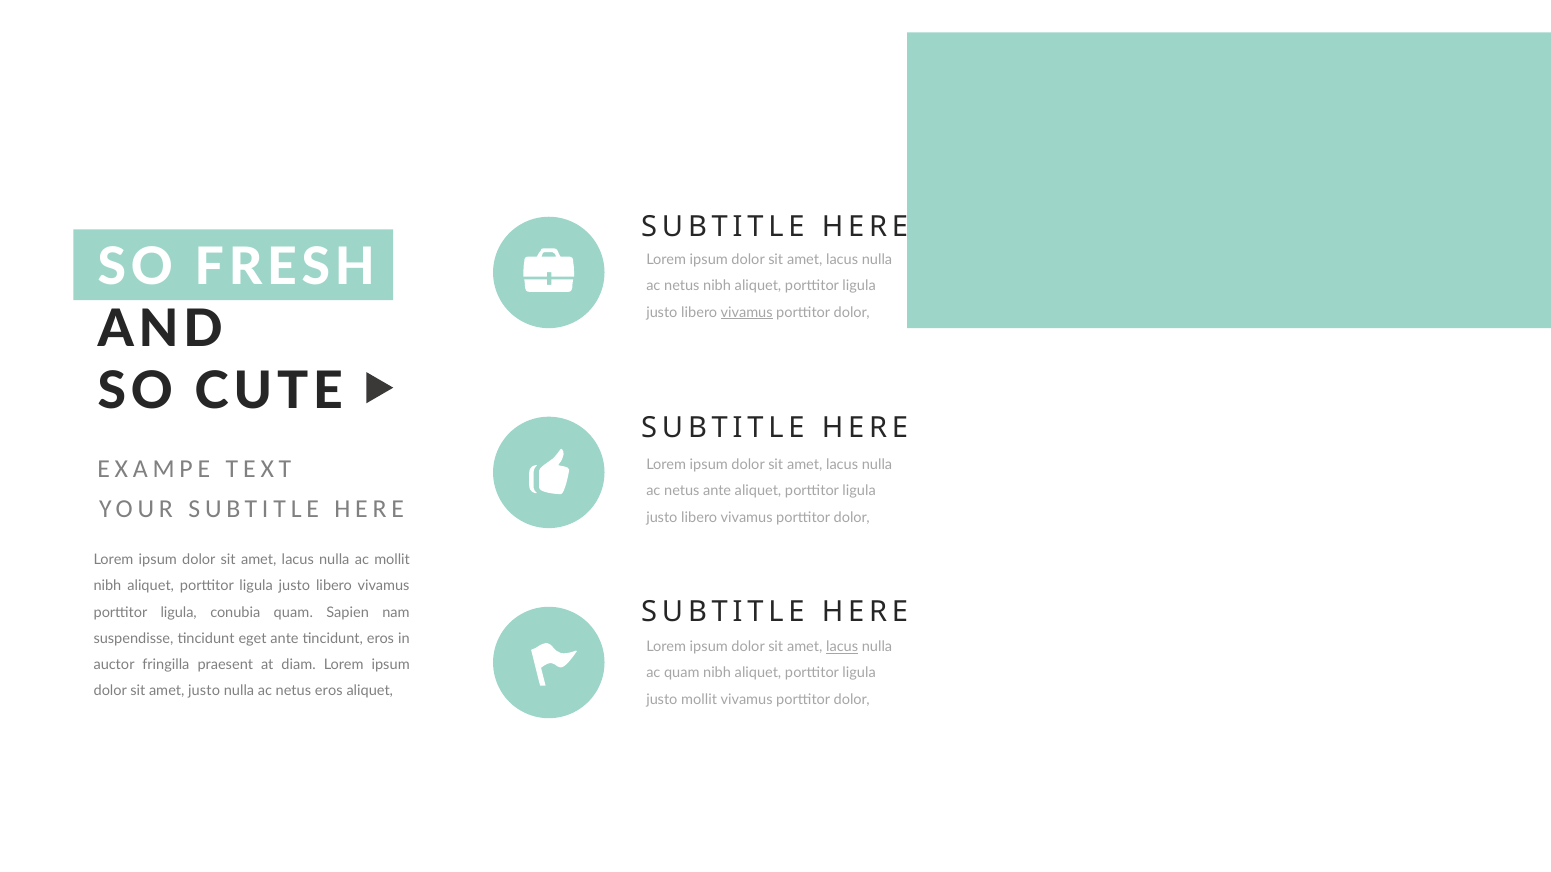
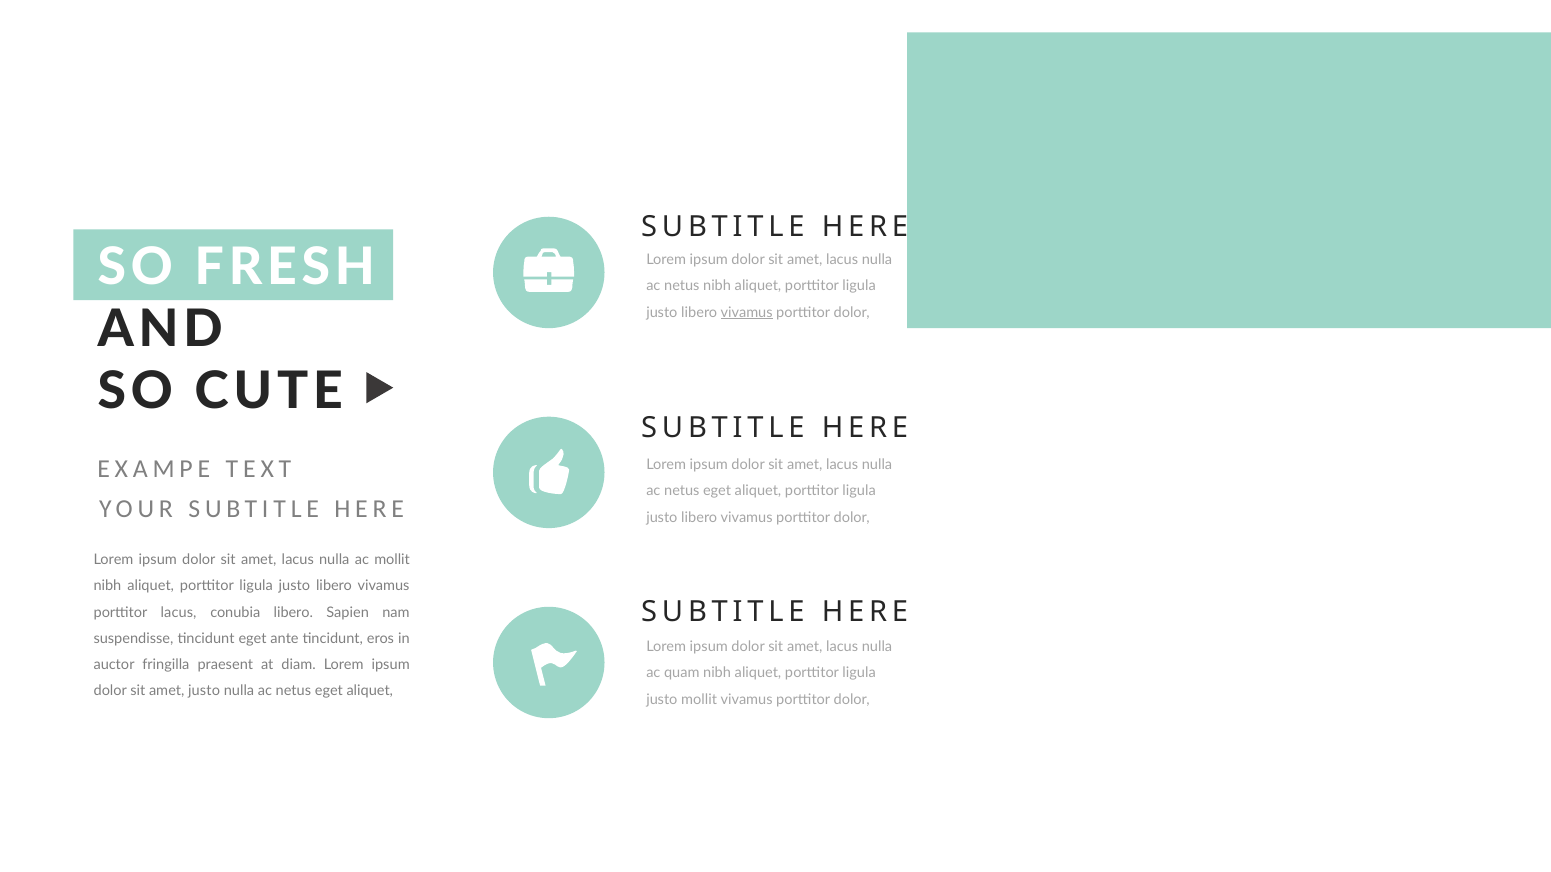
ante at (717, 491): ante -> eget
ligula at (179, 613): ligula -> lacus
conubia quam: quam -> libero
lacus at (842, 647) underline: present -> none
eros at (329, 691): eros -> eget
